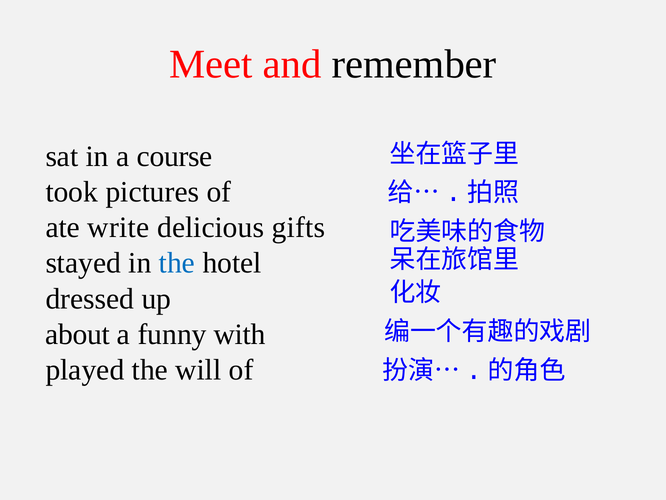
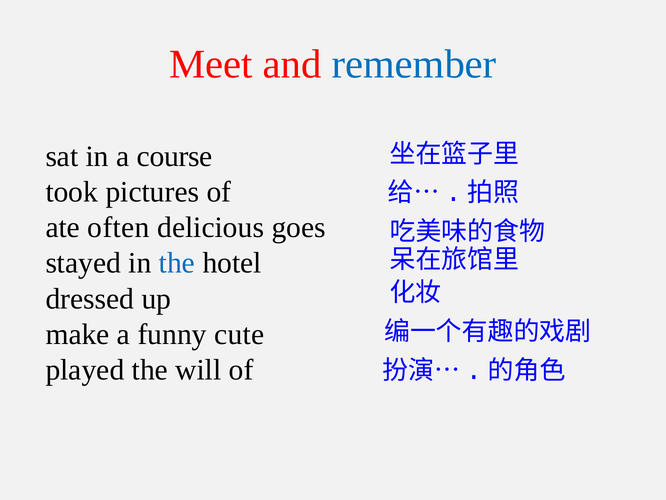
remember colour: black -> blue
write: write -> often
gifts: gifts -> goes
about: about -> make
with: with -> cute
